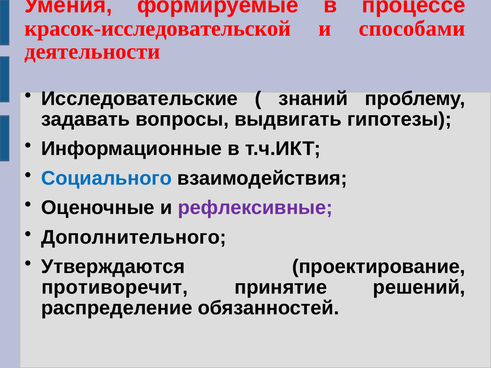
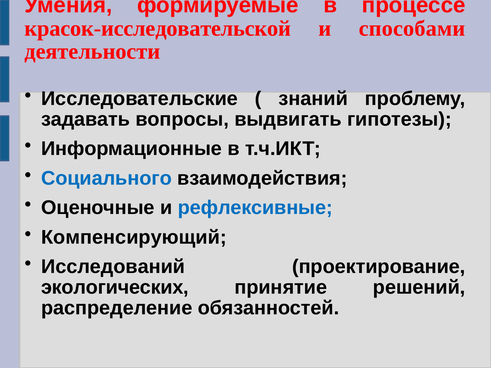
рефлексивные colour: purple -> blue
Дополнительного: Дополнительного -> Компенсирующий
Утверждаются: Утверждаются -> Исследований
противоречит: противоречит -> экологических
